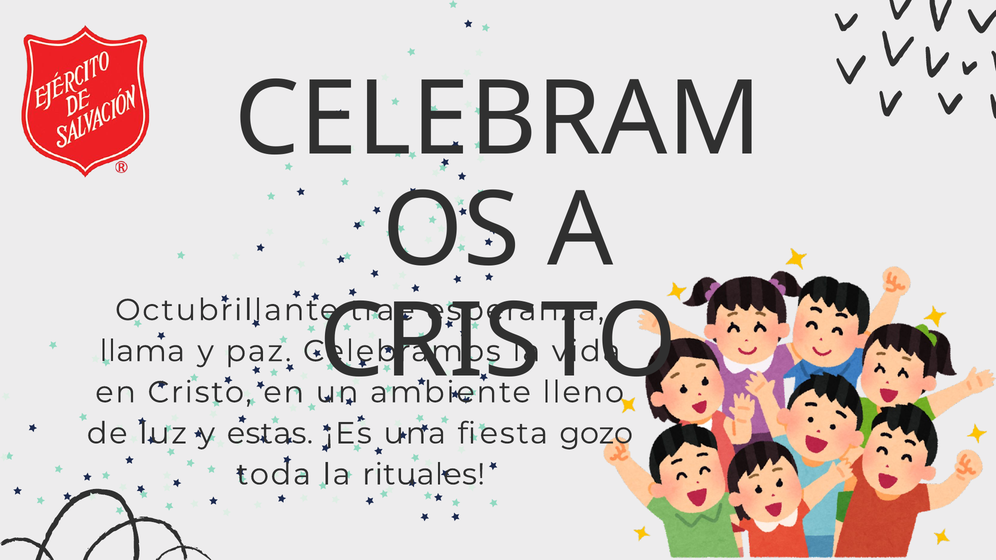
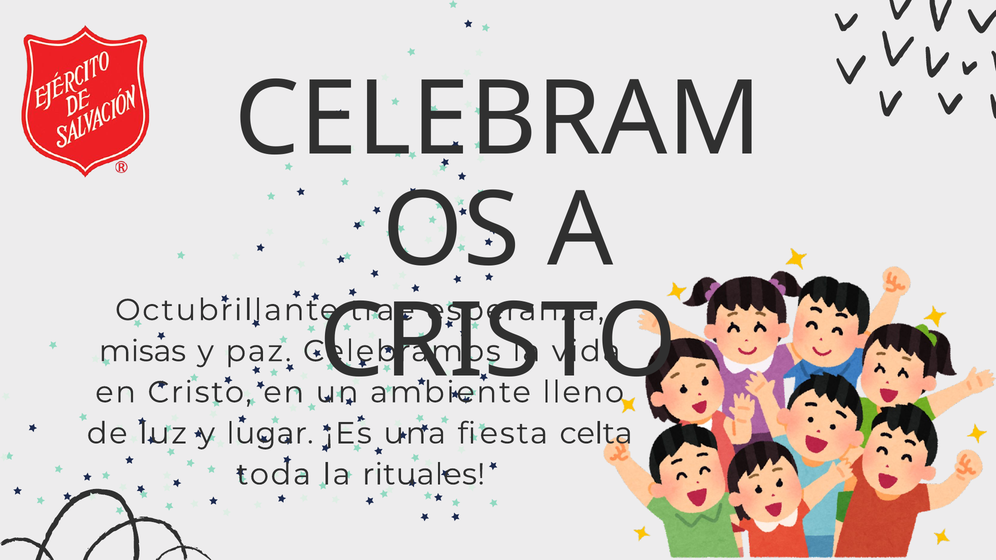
llama: llama -> misas
estas: estas -> lugar
gozo: gozo -> celta
